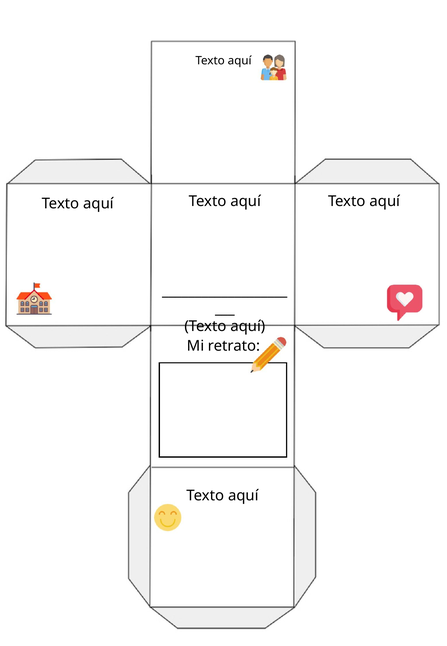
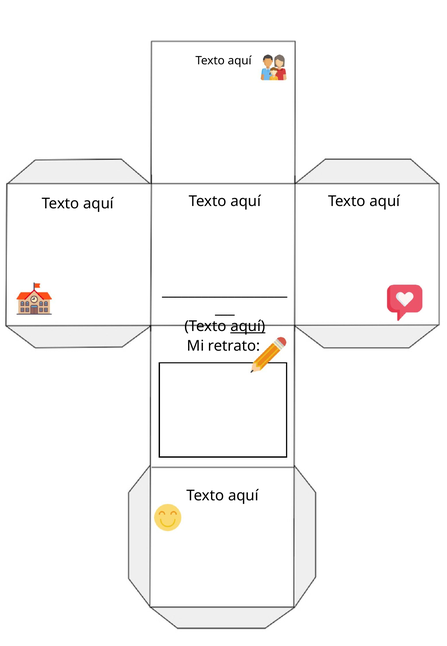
aquí at (248, 326) underline: none -> present
